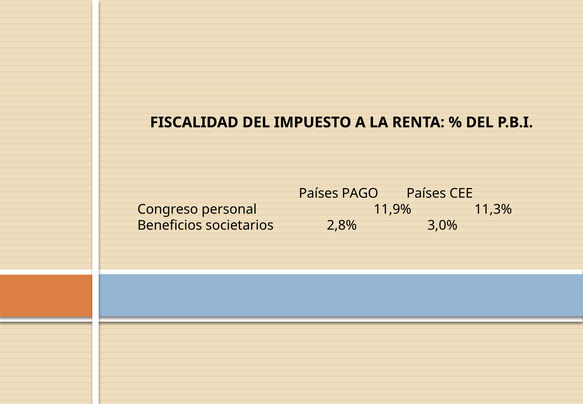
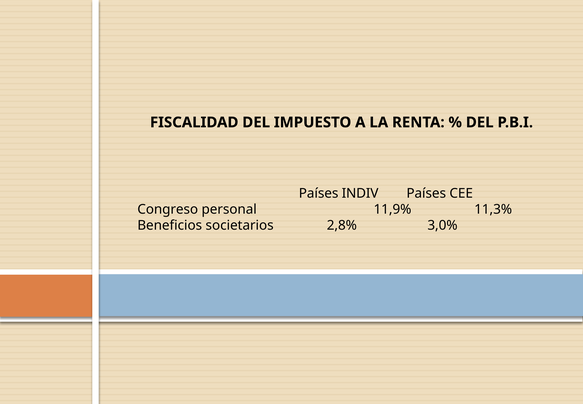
PAGO: PAGO -> INDIV
